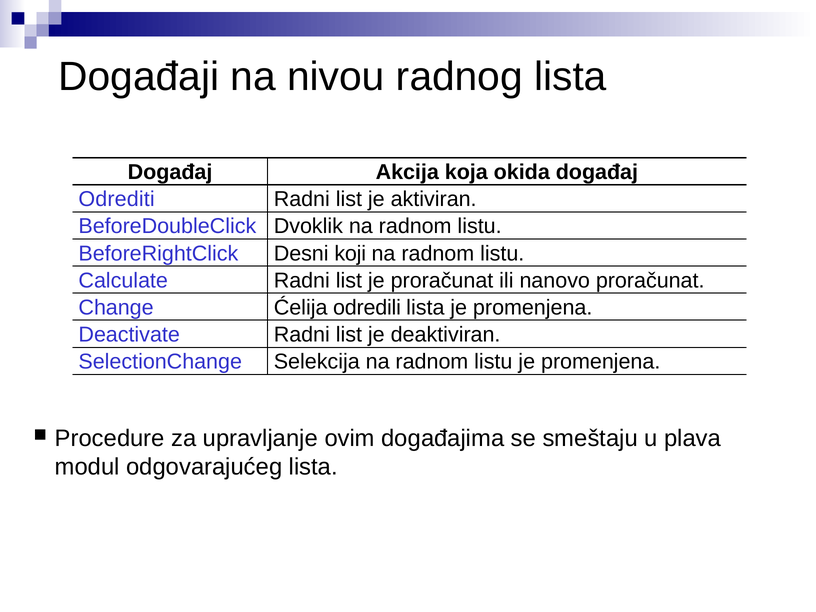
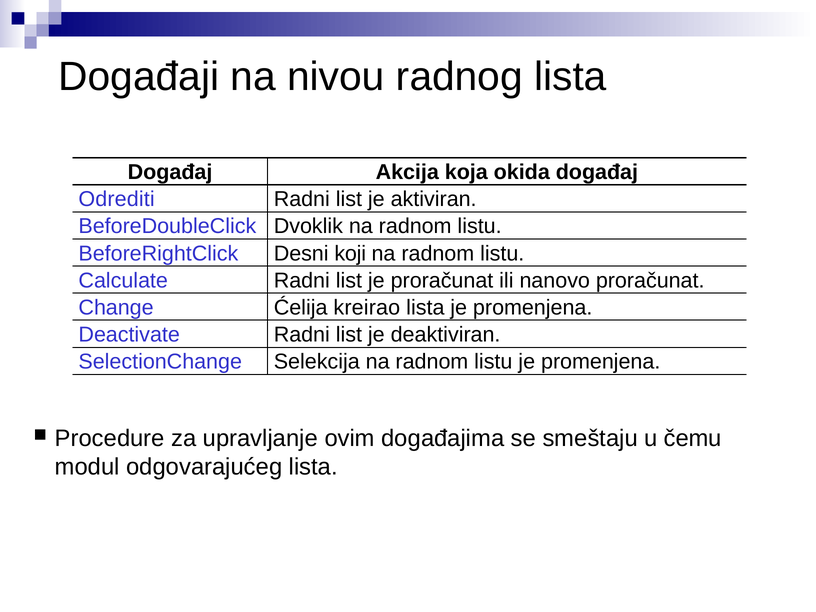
odredili: odredili -> kreirao
plava: plava -> čemu
